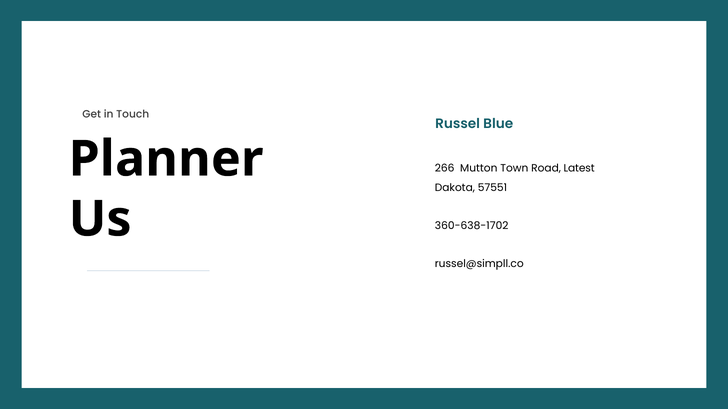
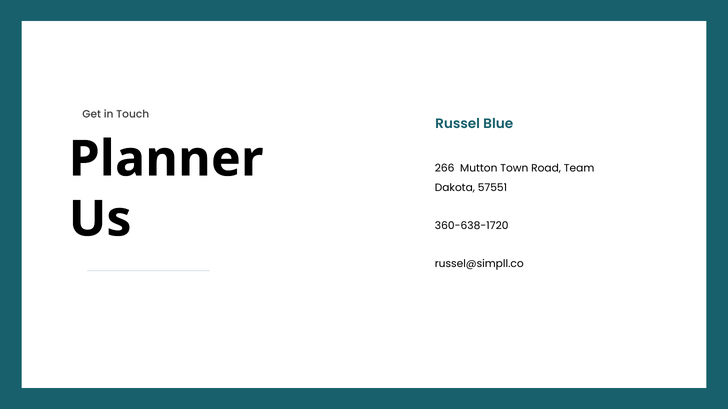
Latest: Latest -> Team
360-638-1702: 360-638-1702 -> 360-638-1720
